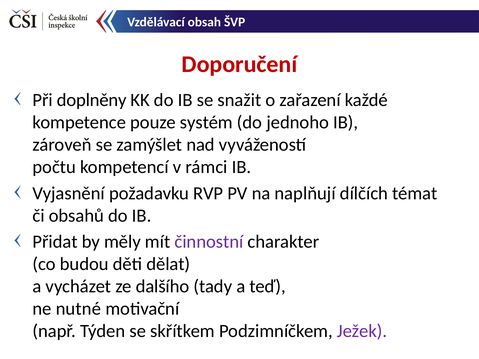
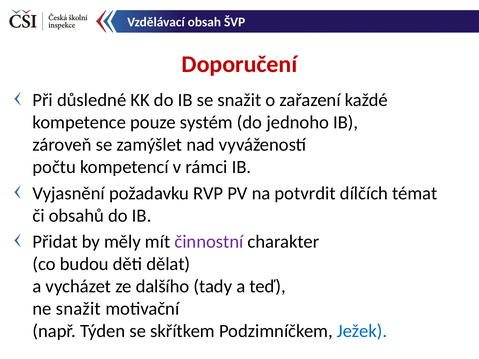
doplněny: doplněny -> důsledné
naplňují: naplňují -> potvrdit
ne nutné: nutné -> snažit
Ježek colour: purple -> blue
